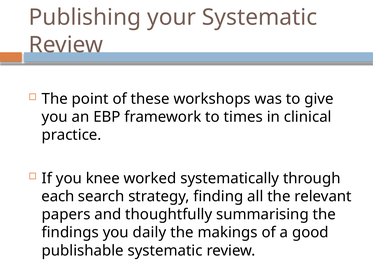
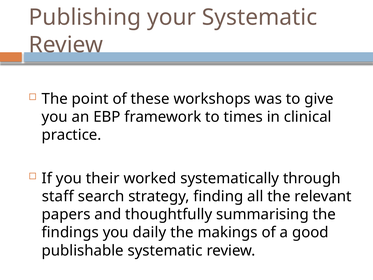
knee: knee -> their
each: each -> staff
